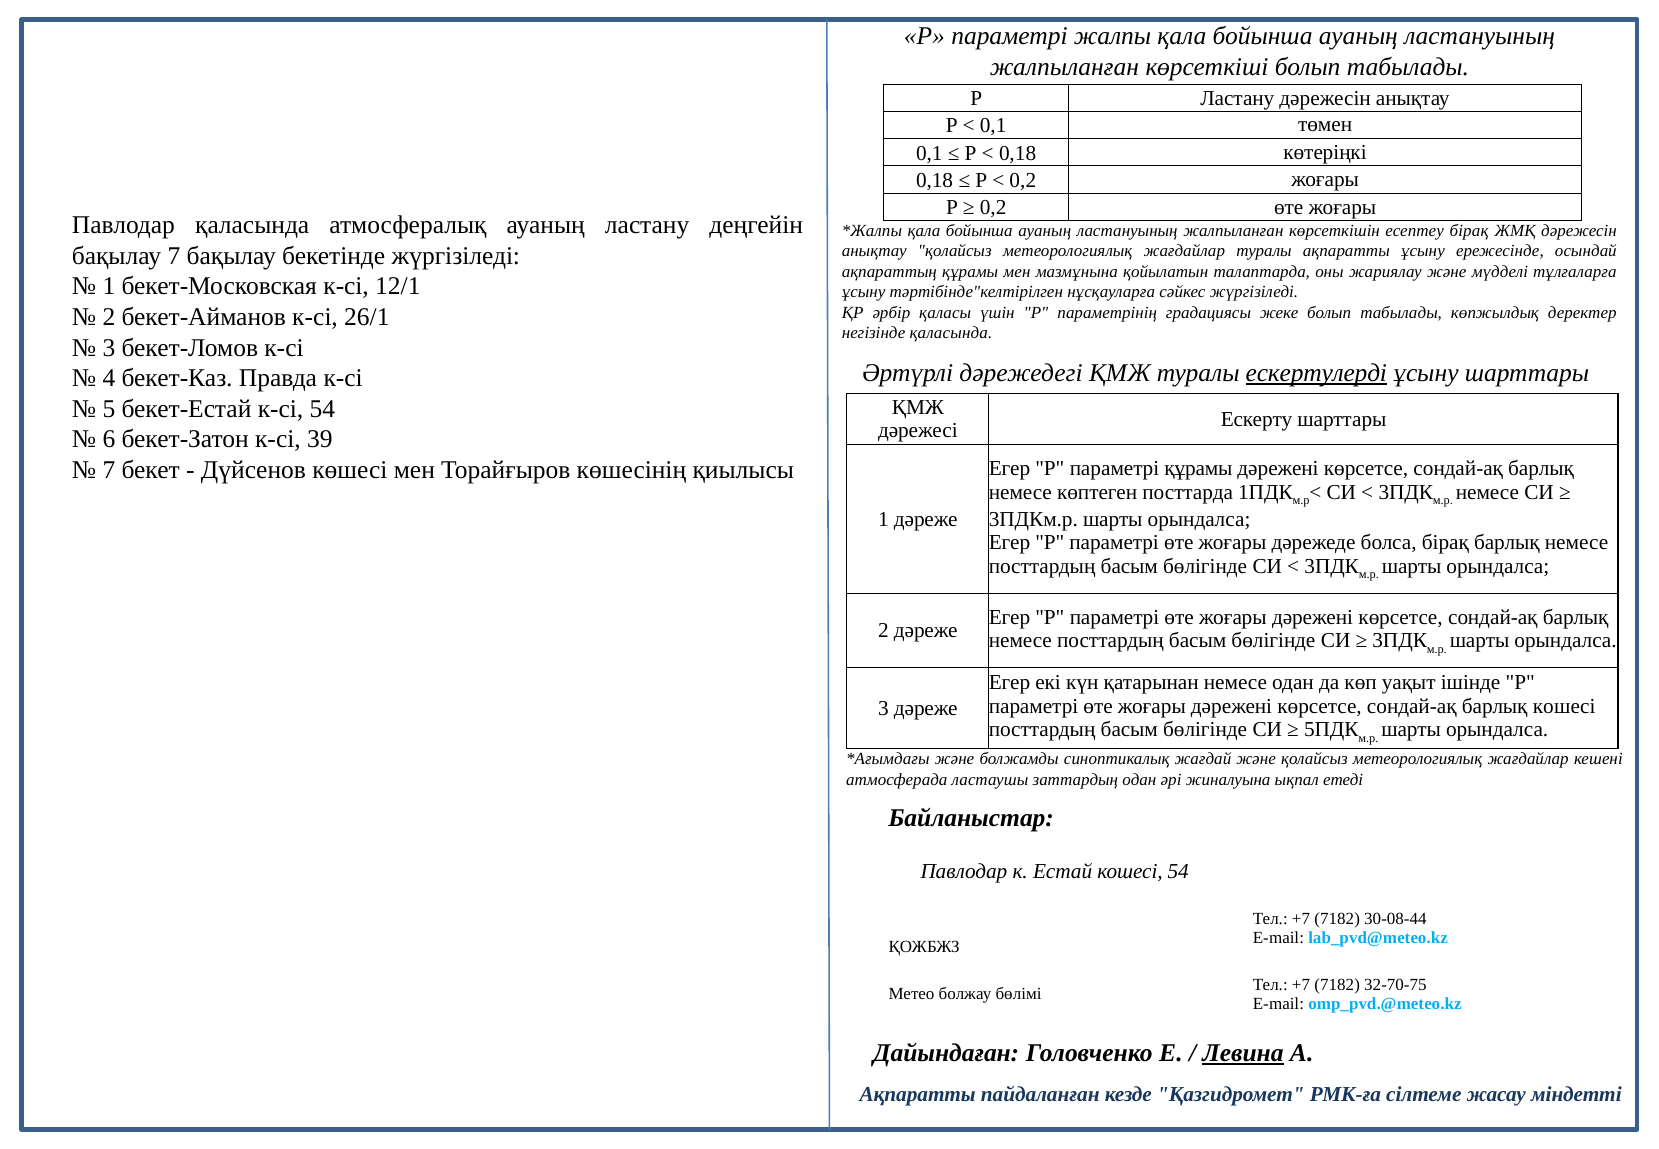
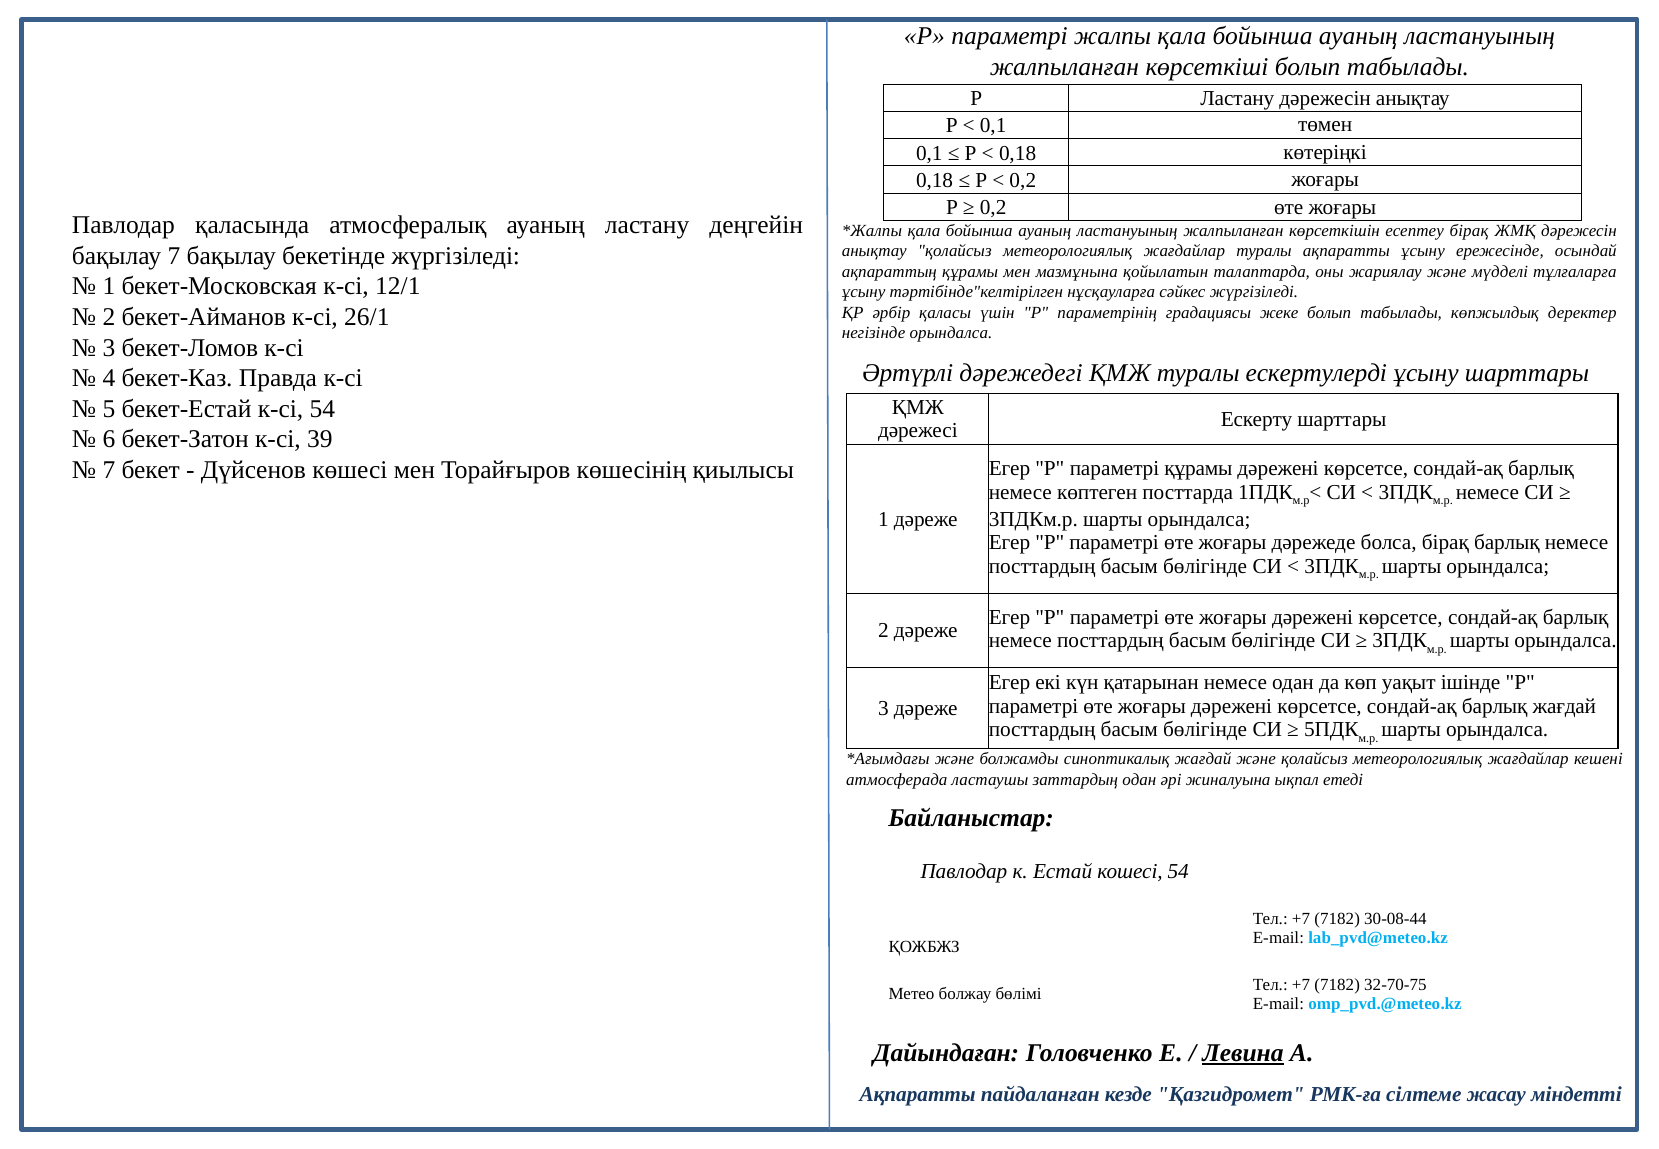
негізінде қаласында: қаласында -> орындалса
ескертулерді underline: present -> none
барлық кошесi: кошесi -> жағдай
